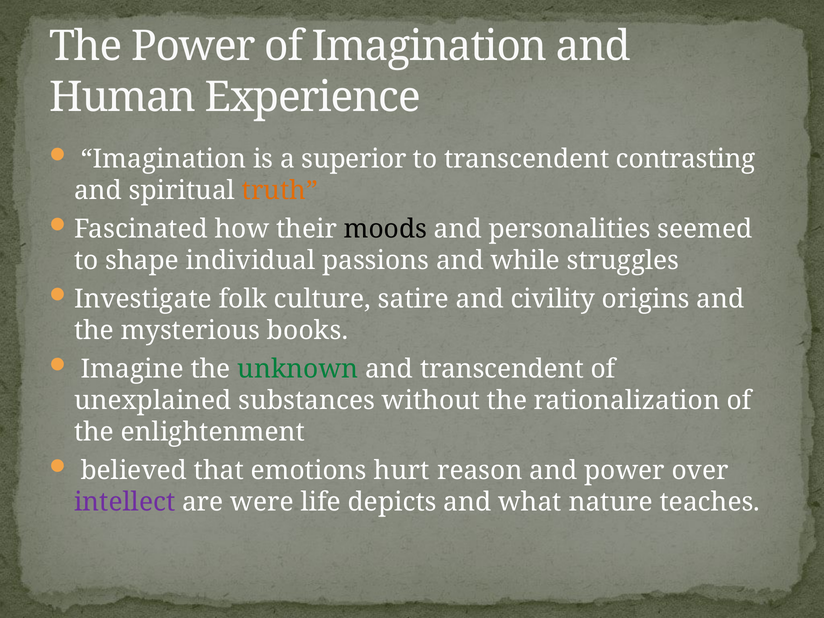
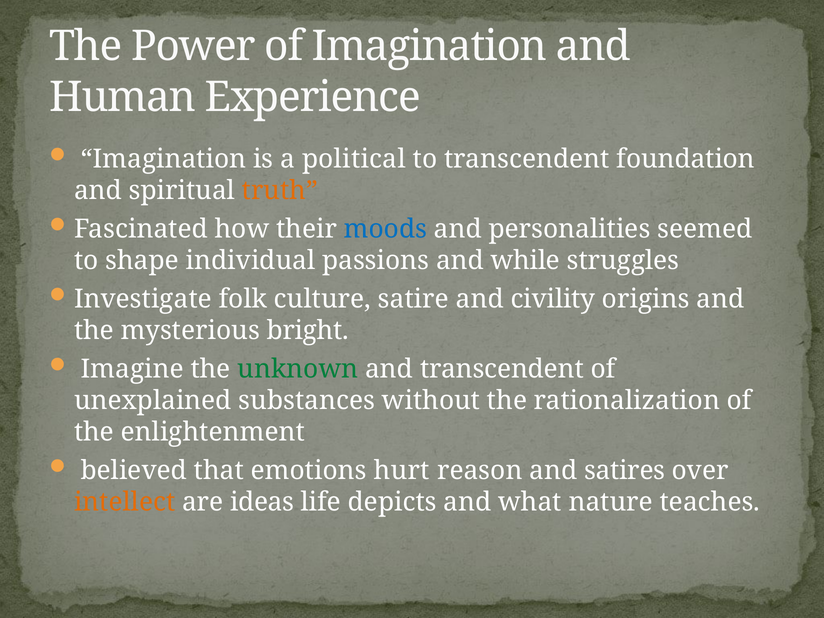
superior: superior -> political
contrasting: contrasting -> foundation
moods colour: black -> blue
books: books -> bright
and power: power -> satires
intellect colour: purple -> orange
were: were -> ideas
